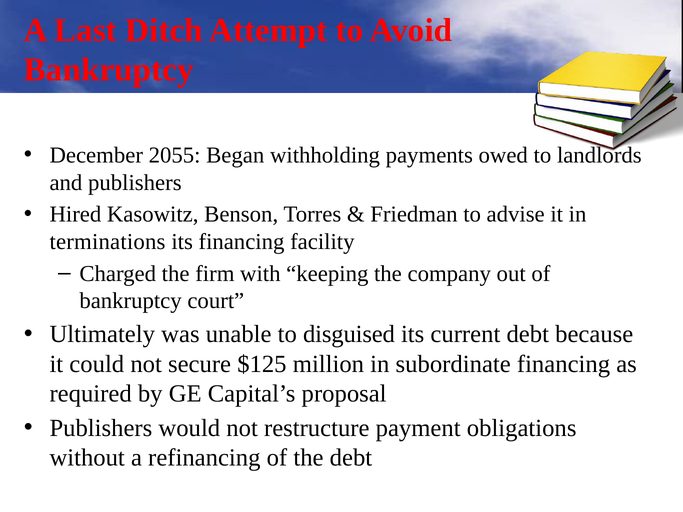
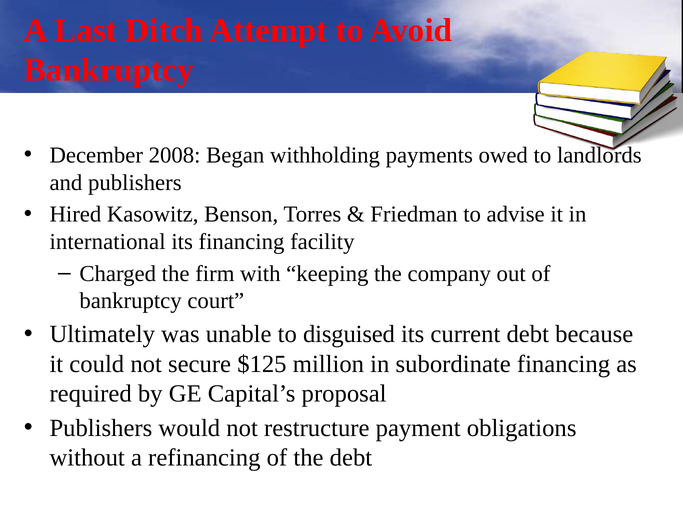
2055: 2055 -> 2008
terminations: terminations -> international
